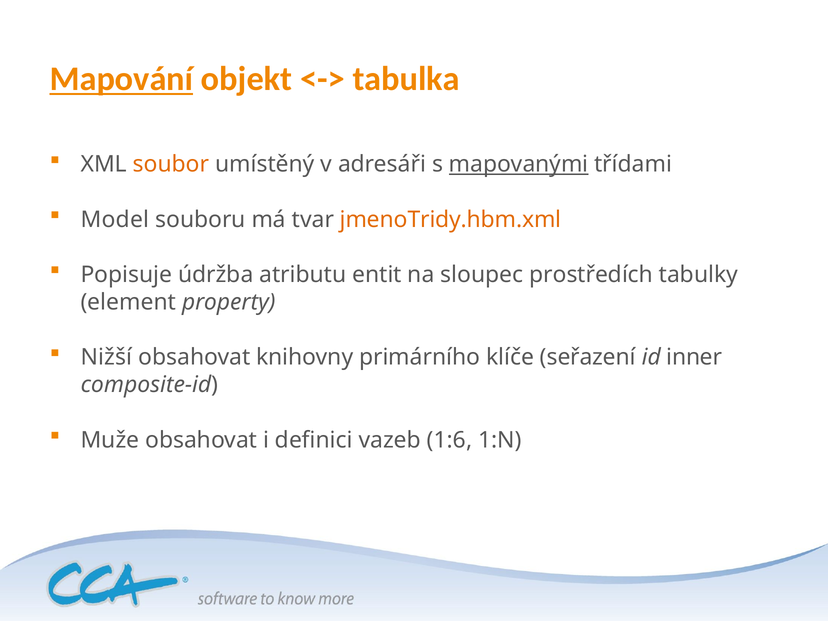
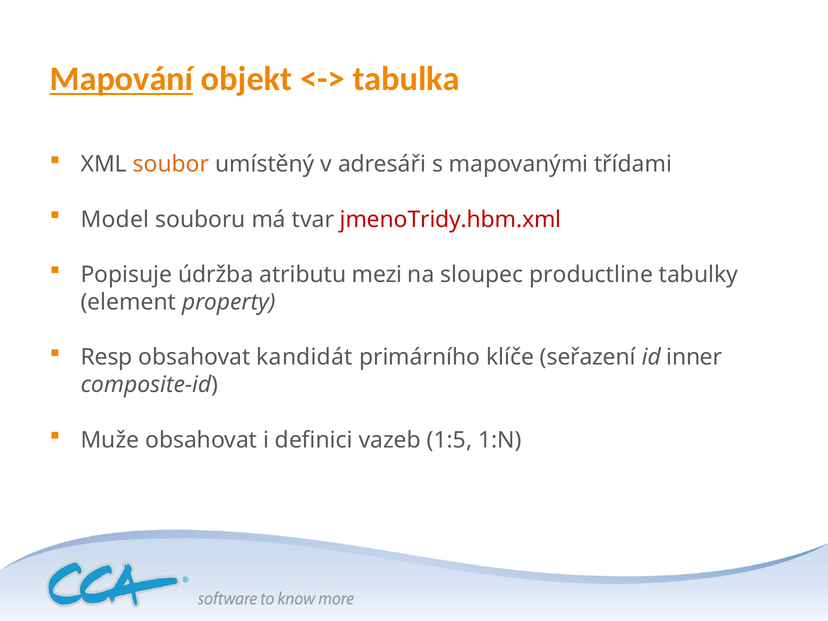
mapovanými underline: present -> none
jmenoTridy.hbm.xml colour: orange -> red
entit: entit -> mezi
prostředích: prostředích -> productline
Nižší: Nižší -> Resp
knihovny: knihovny -> kandidát
1:6: 1:6 -> 1:5
